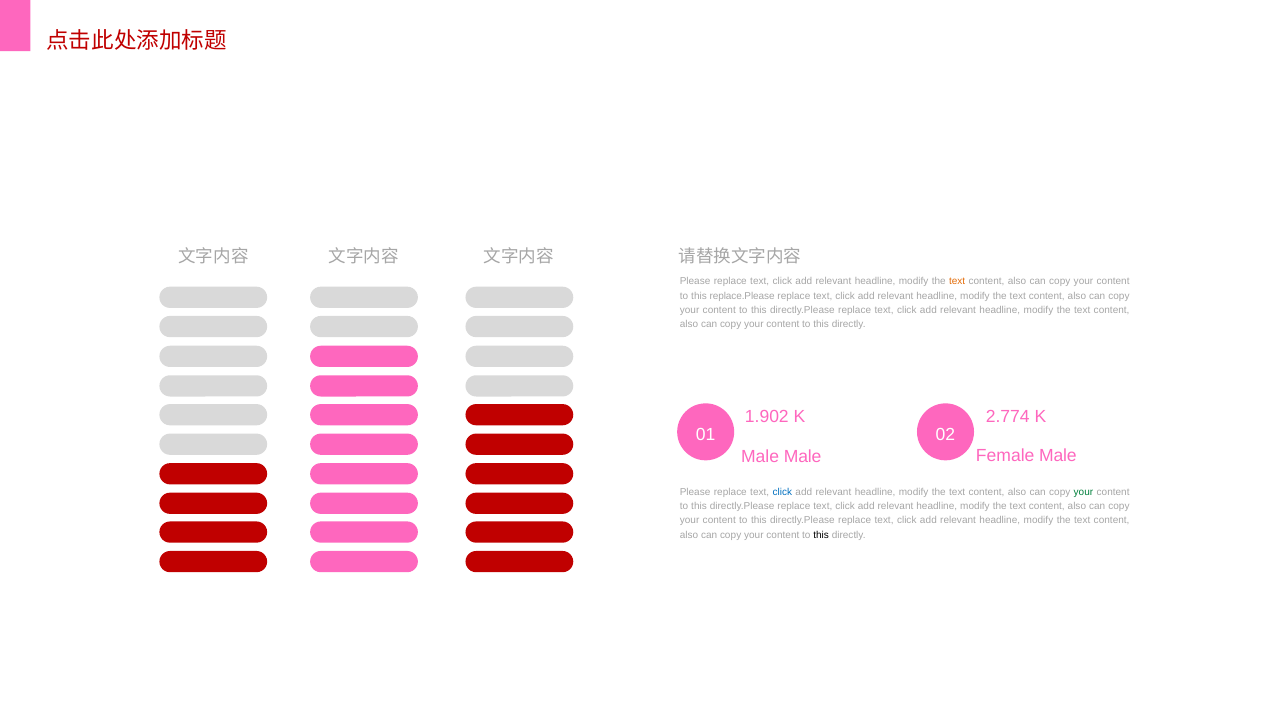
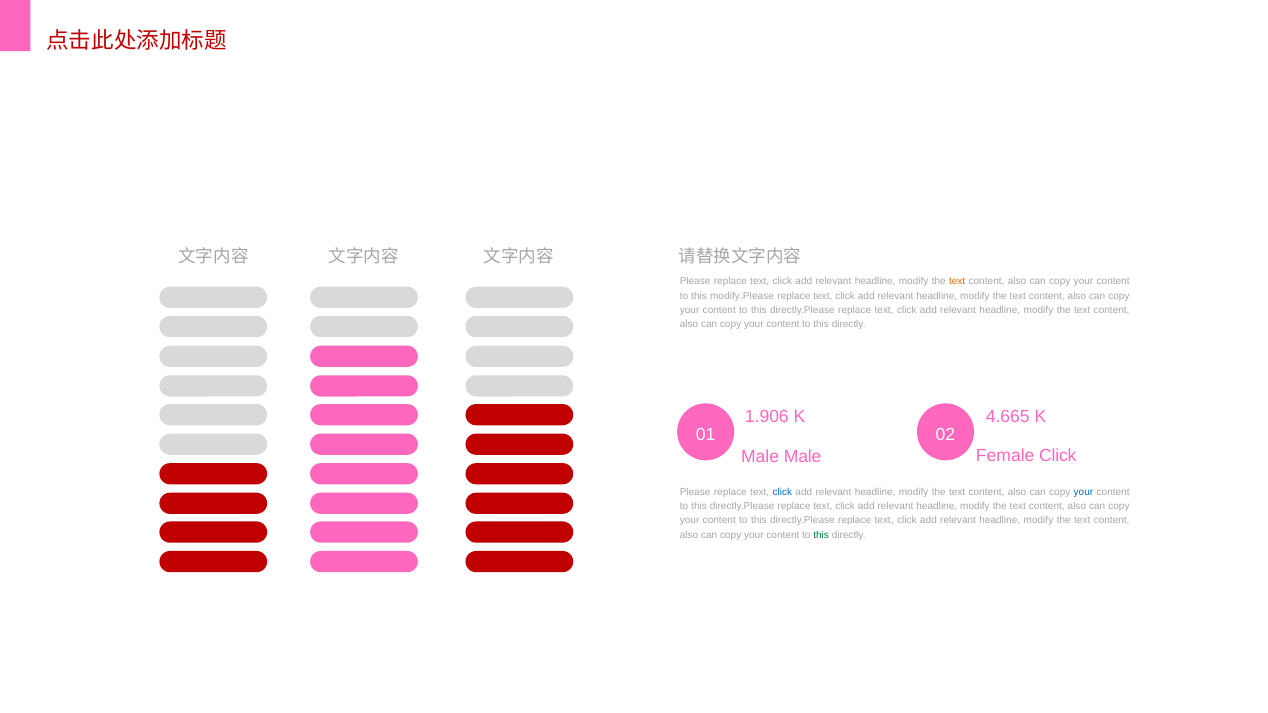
replace.Please: replace.Please -> modify.Please
1.902: 1.902 -> 1.906
2.774: 2.774 -> 4.665
Female Male: Male -> Click
your at (1083, 492) colour: green -> blue
this at (821, 535) colour: black -> green
